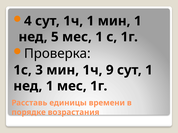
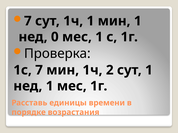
4 at (28, 21): 4 -> 7
5: 5 -> 0
1с 3: 3 -> 7
9: 9 -> 2
